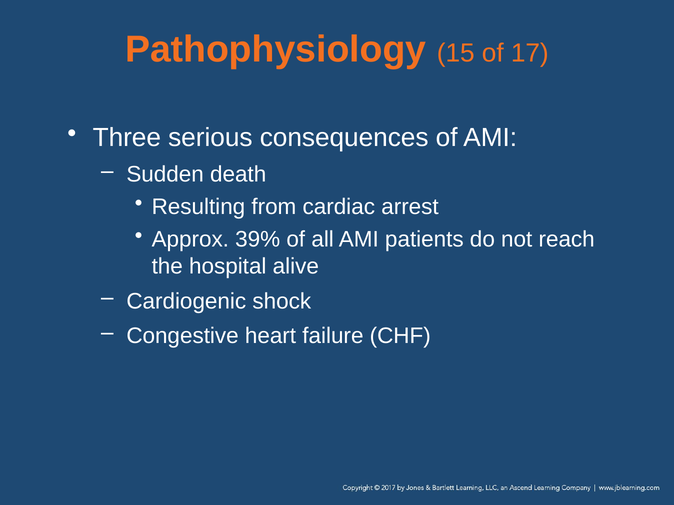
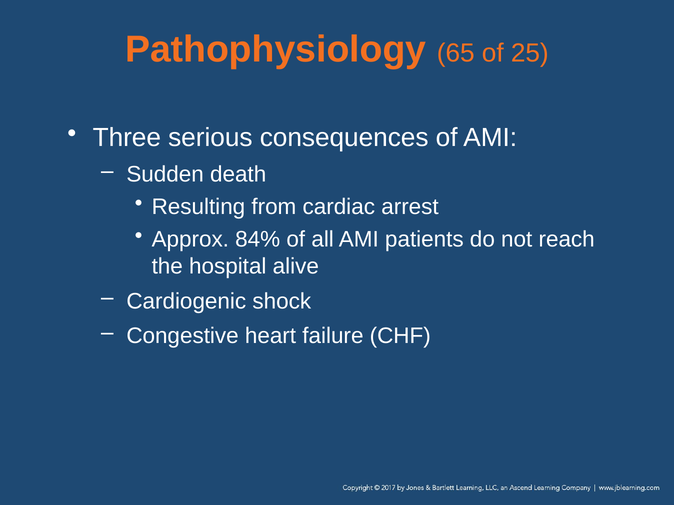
15: 15 -> 65
17: 17 -> 25
39%: 39% -> 84%
